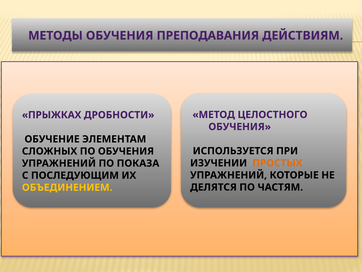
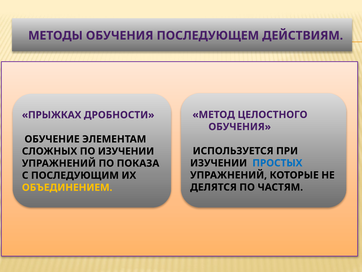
ПРЕПОДАВАНИЯ: ПРЕПОДАВАНИЯ -> ПОСЛЕДУЮЩЕМ
ПО ОБУЧЕНИЯ: ОБУЧЕНИЯ -> ИЗУЧЕНИИ
ПРОСТЫХ colour: orange -> blue
